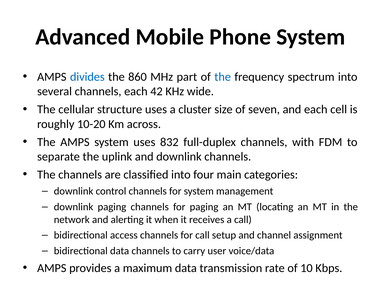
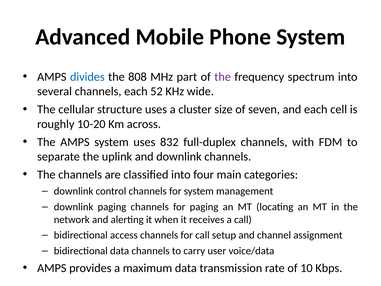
860: 860 -> 808
the at (223, 77) colour: blue -> purple
42: 42 -> 52
